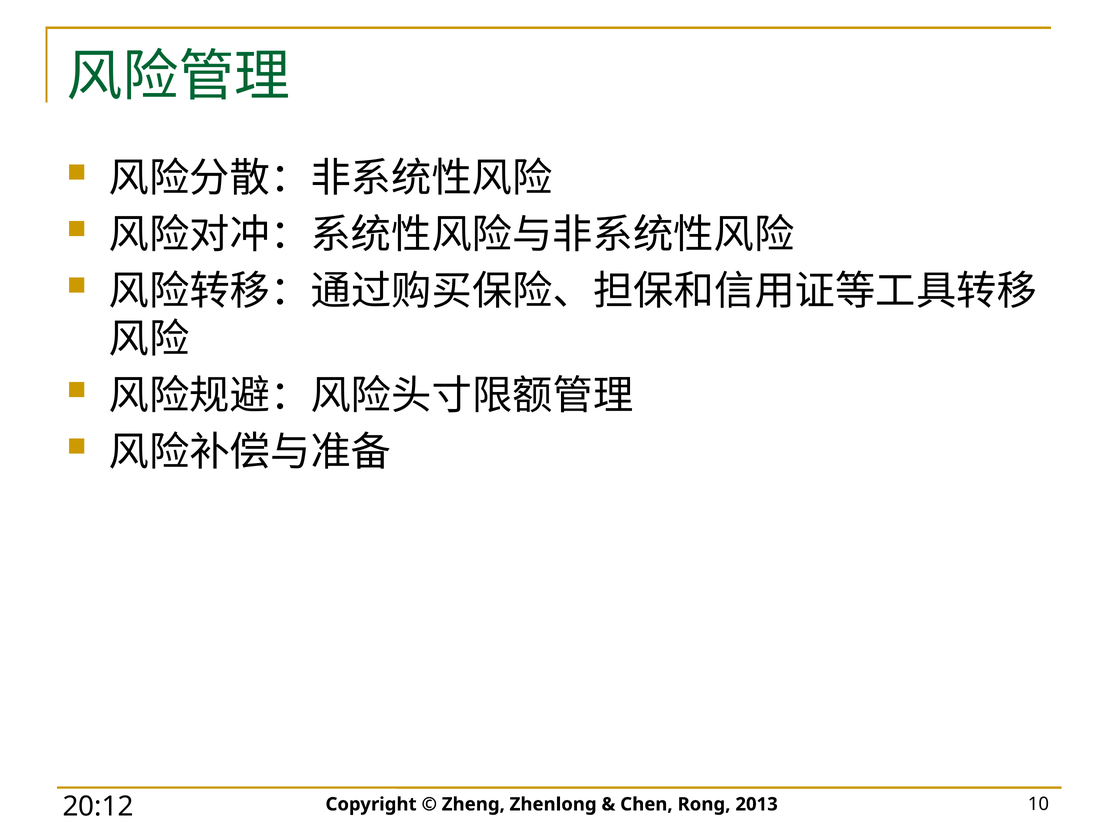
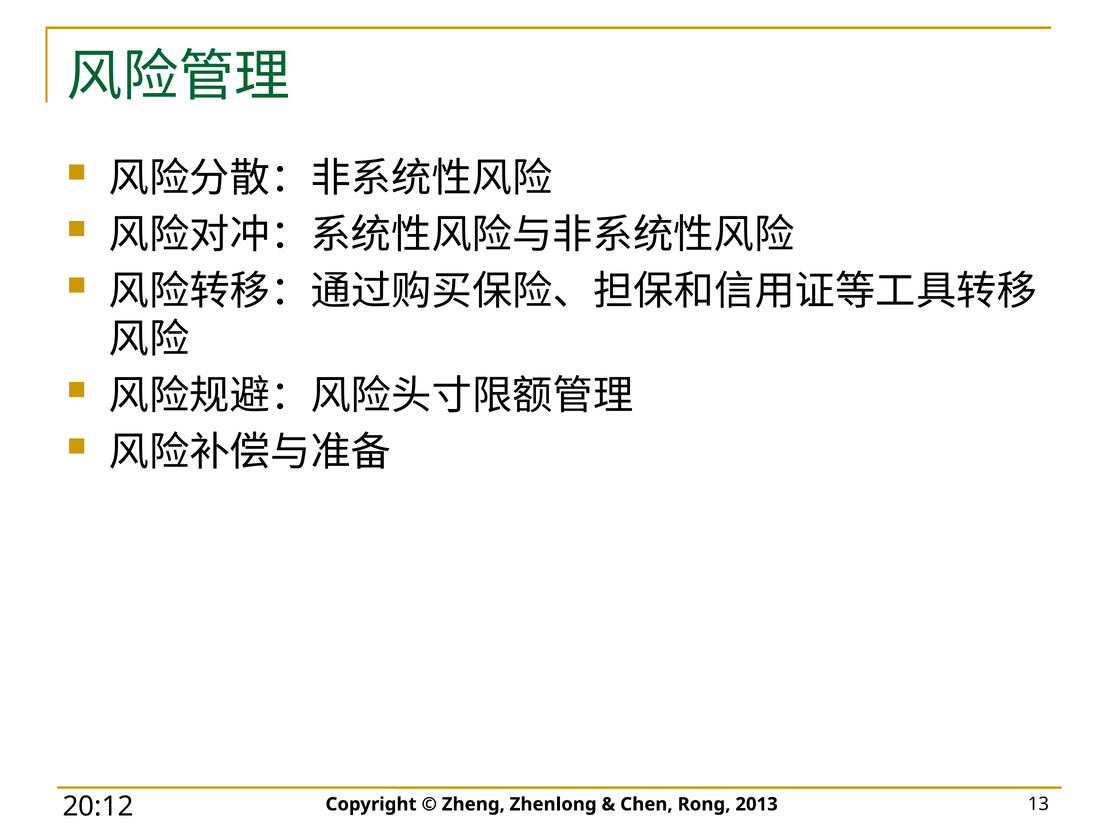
10: 10 -> 13
